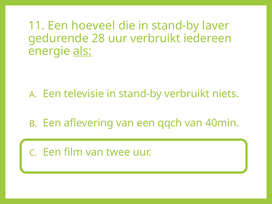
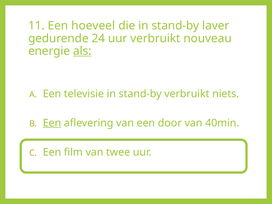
28: 28 -> 24
iedereen: iedereen -> nouveau
Een at (52, 123) underline: none -> present
qqch: qqch -> door
